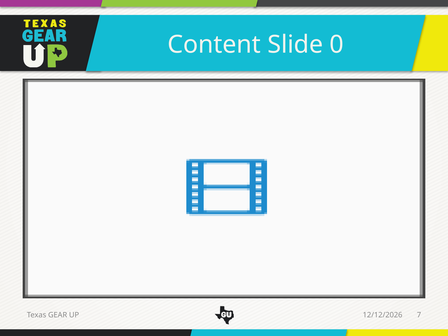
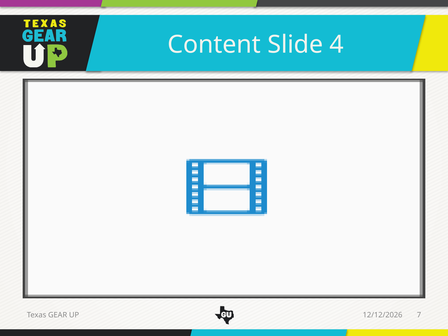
0: 0 -> 4
